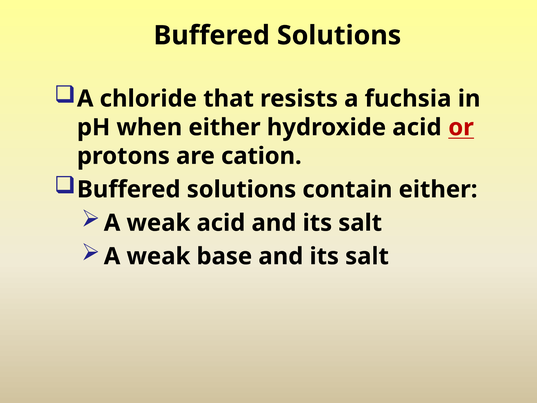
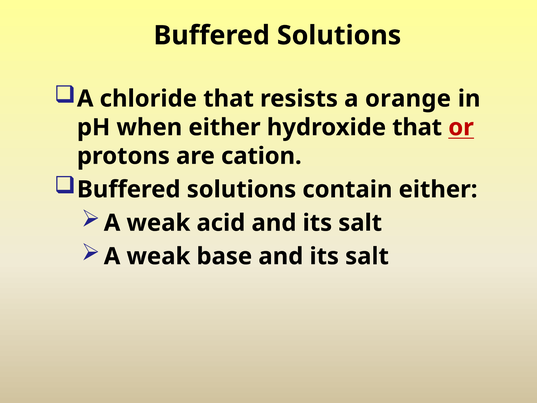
fuchsia: fuchsia -> orange
hydroxide acid: acid -> that
